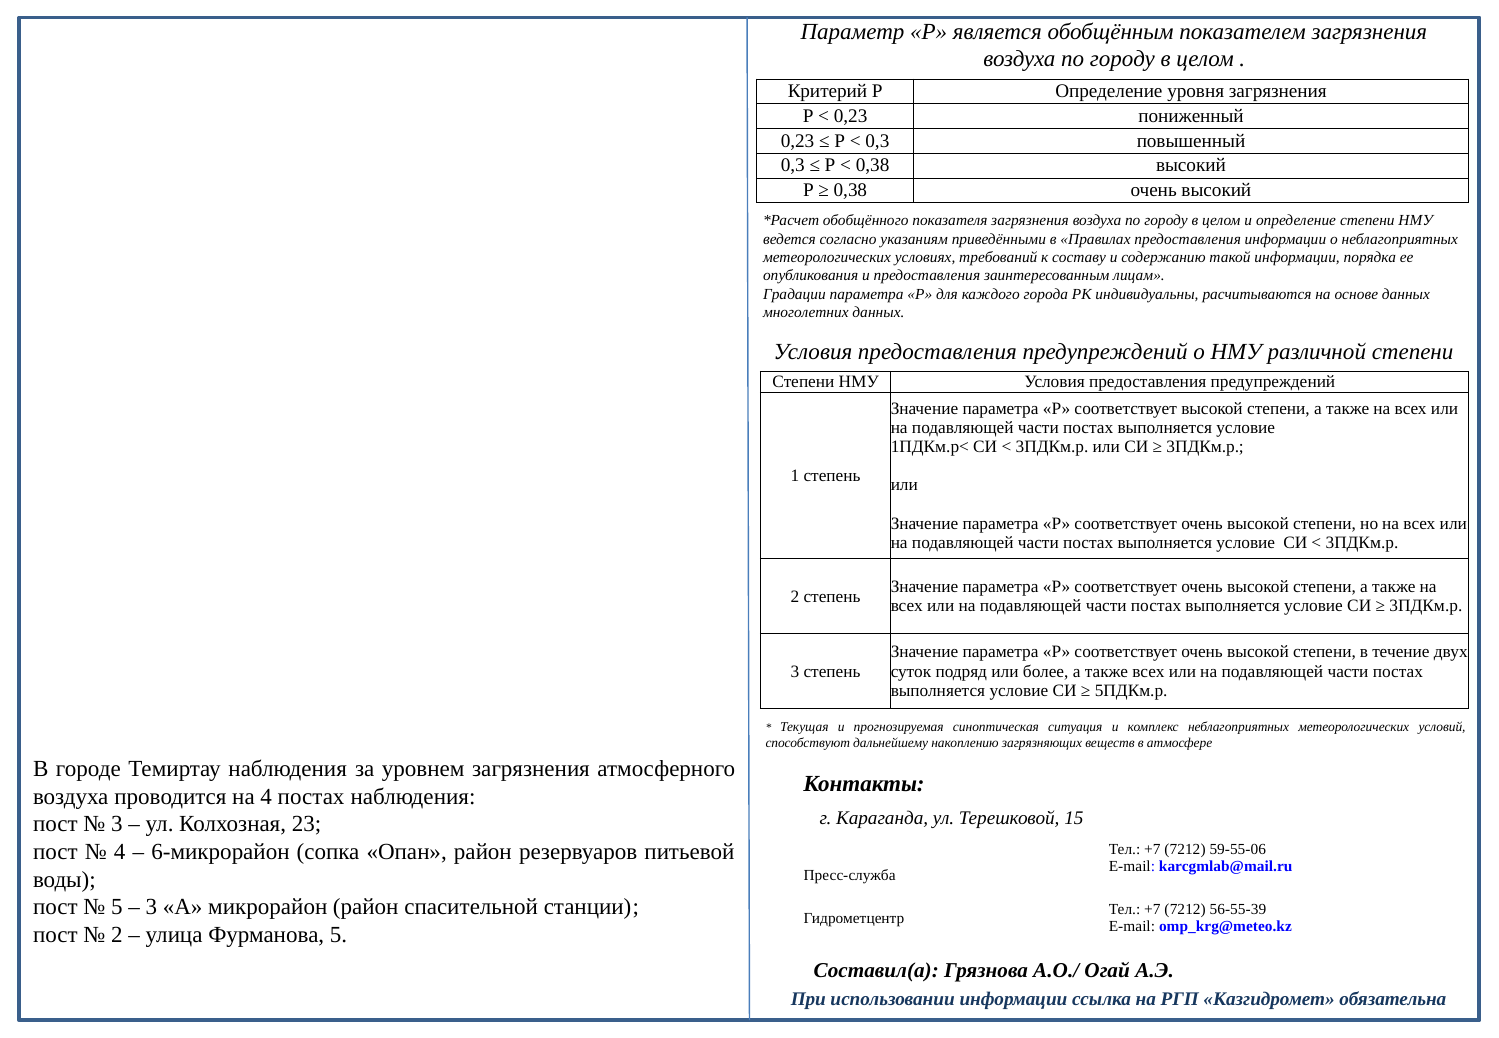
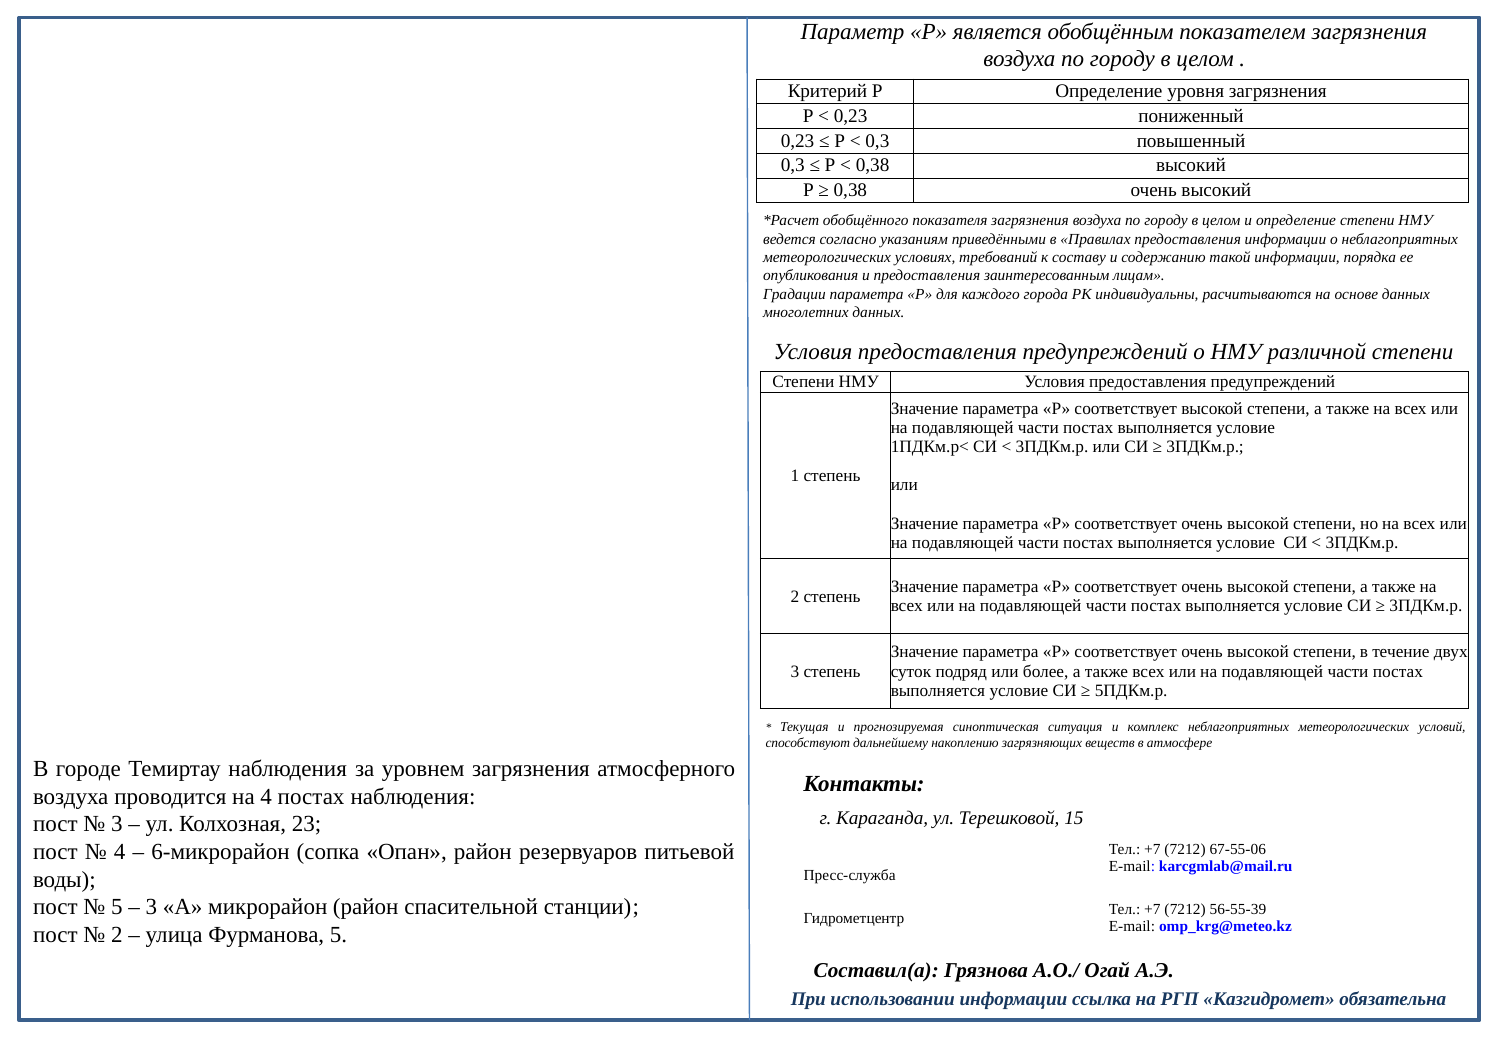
59-55-06: 59-55-06 -> 67-55-06
